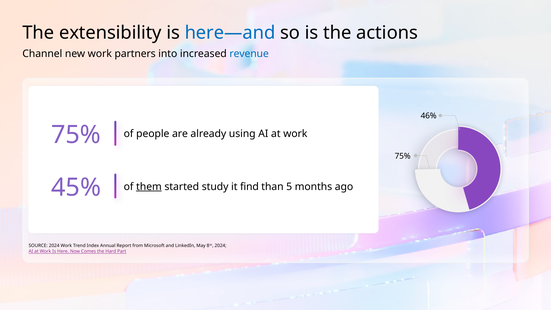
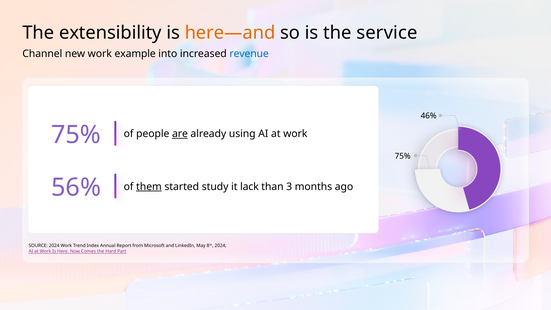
here—and colour: blue -> orange
actions: actions -> service
partners: partners -> example
are underline: none -> present
45%: 45% -> 56%
find: find -> lack
5: 5 -> 3
